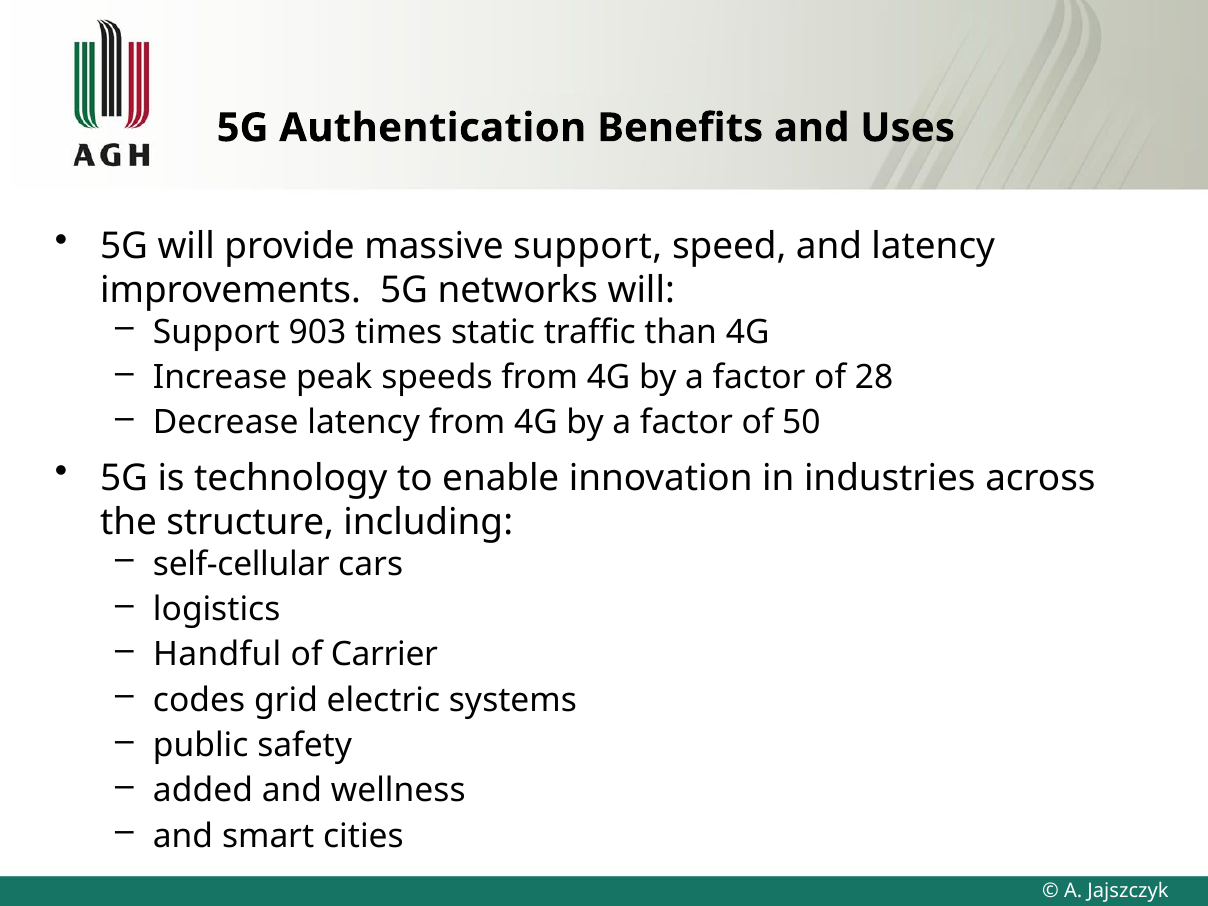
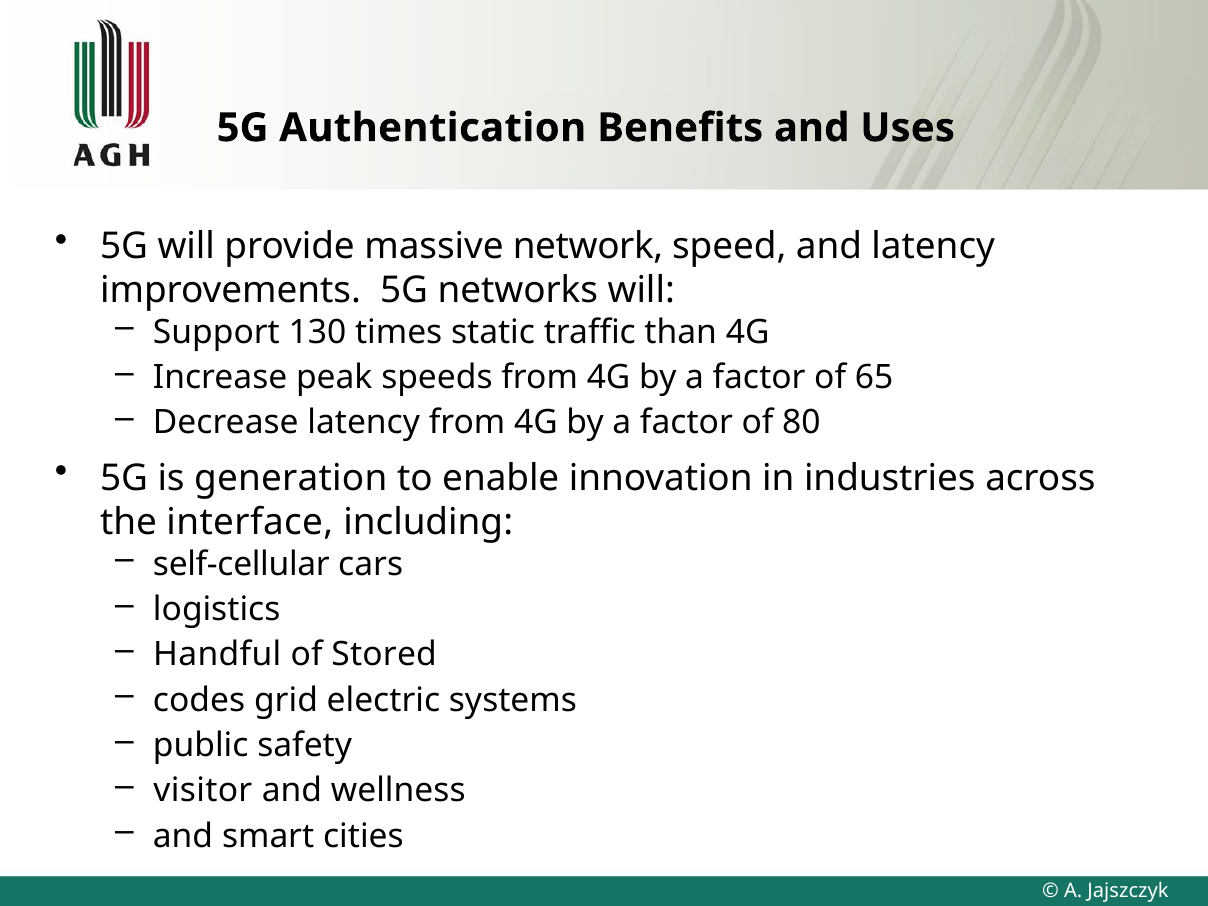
massive support: support -> network
903: 903 -> 130
28: 28 -> 65
50: 50 -> 80
technology: technology -> generation
structure: structure -> interface
Carrier: Carrier -> Stored
added: added -> visitor
